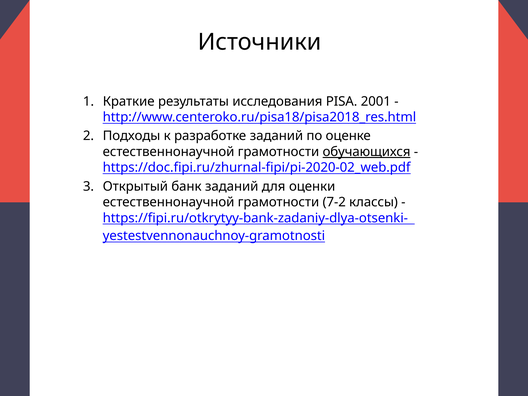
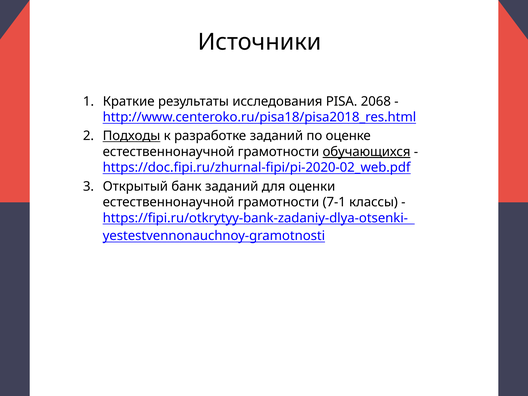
2001: 2001 -> 2068
Подходы underline: none -> present
7-2: 7-2 -> 7-1
